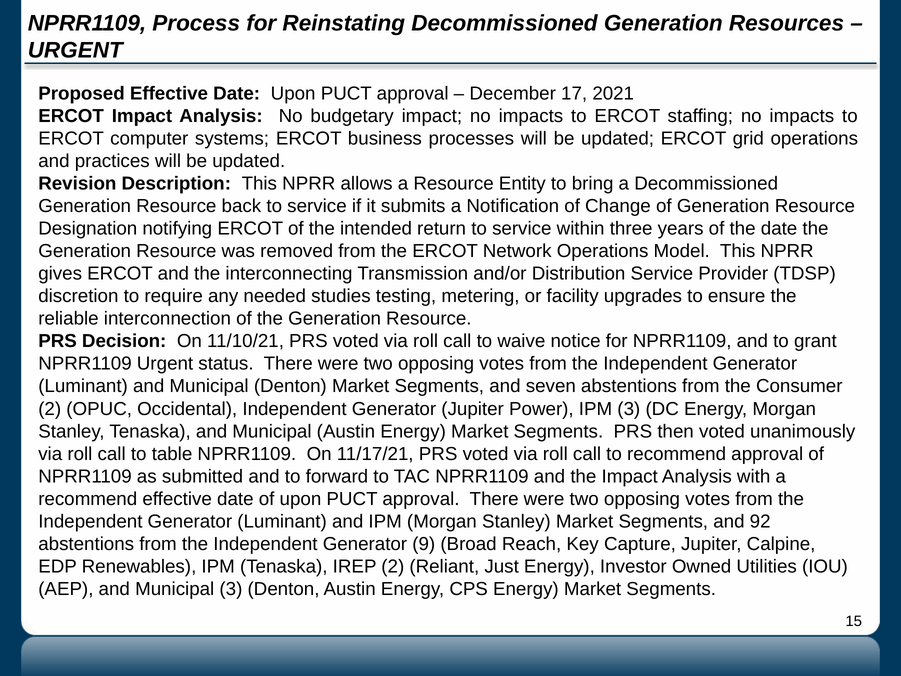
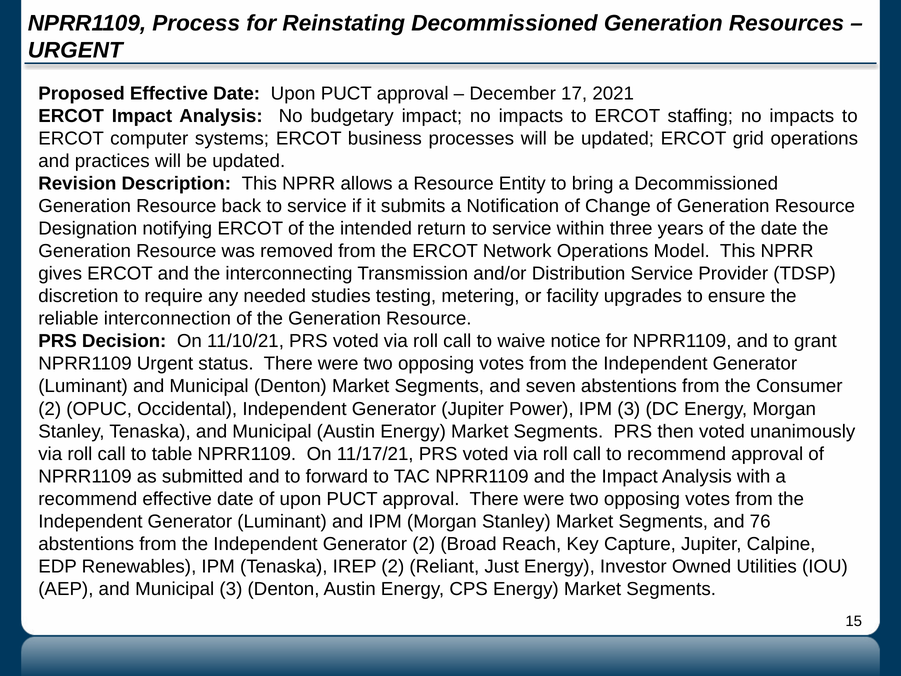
92: 92 -> 76
Generator 9: 9 -> 2
